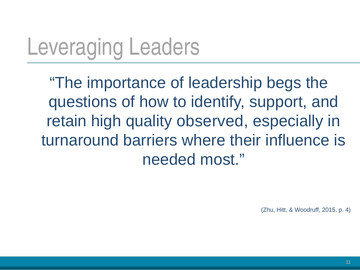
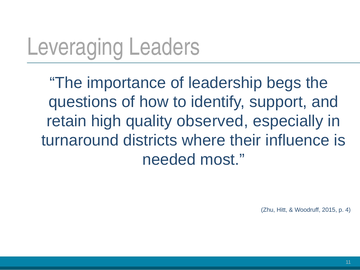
barriers: barriers -> districts
